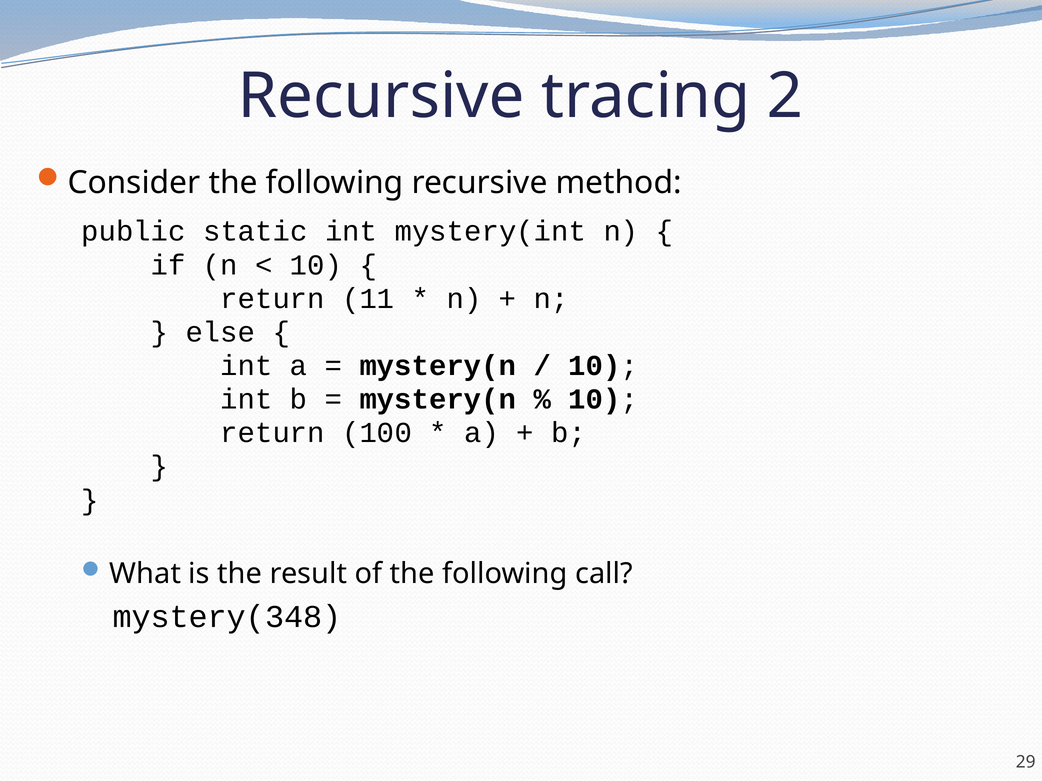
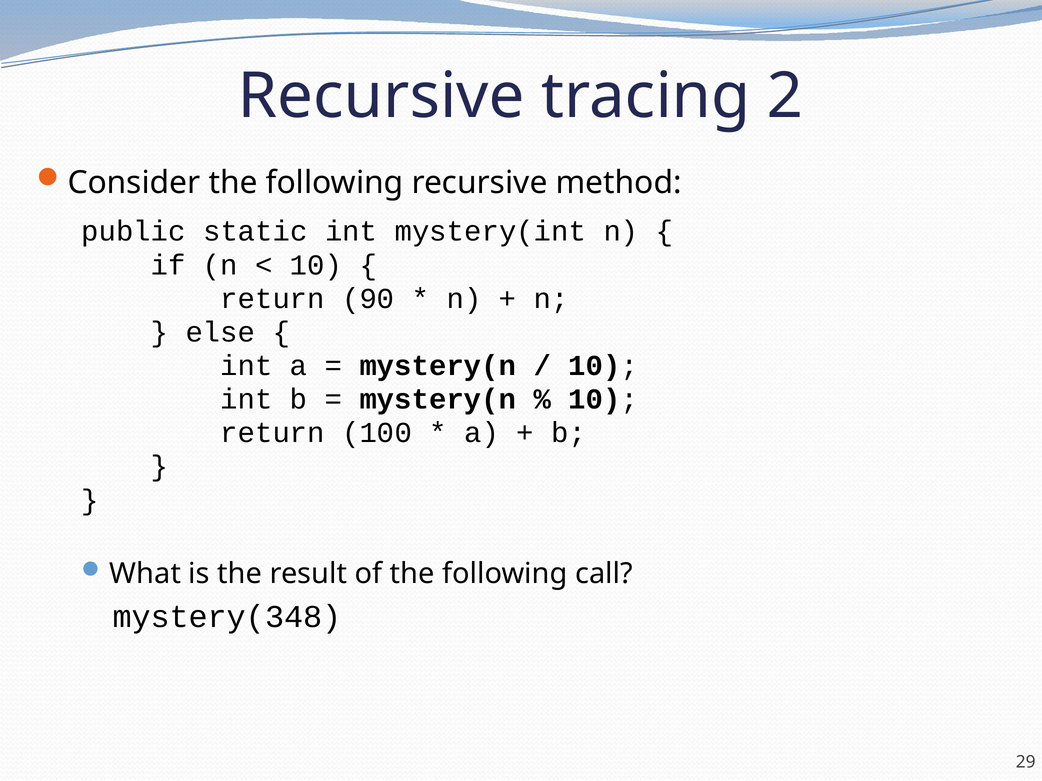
11: 11 -> 90
